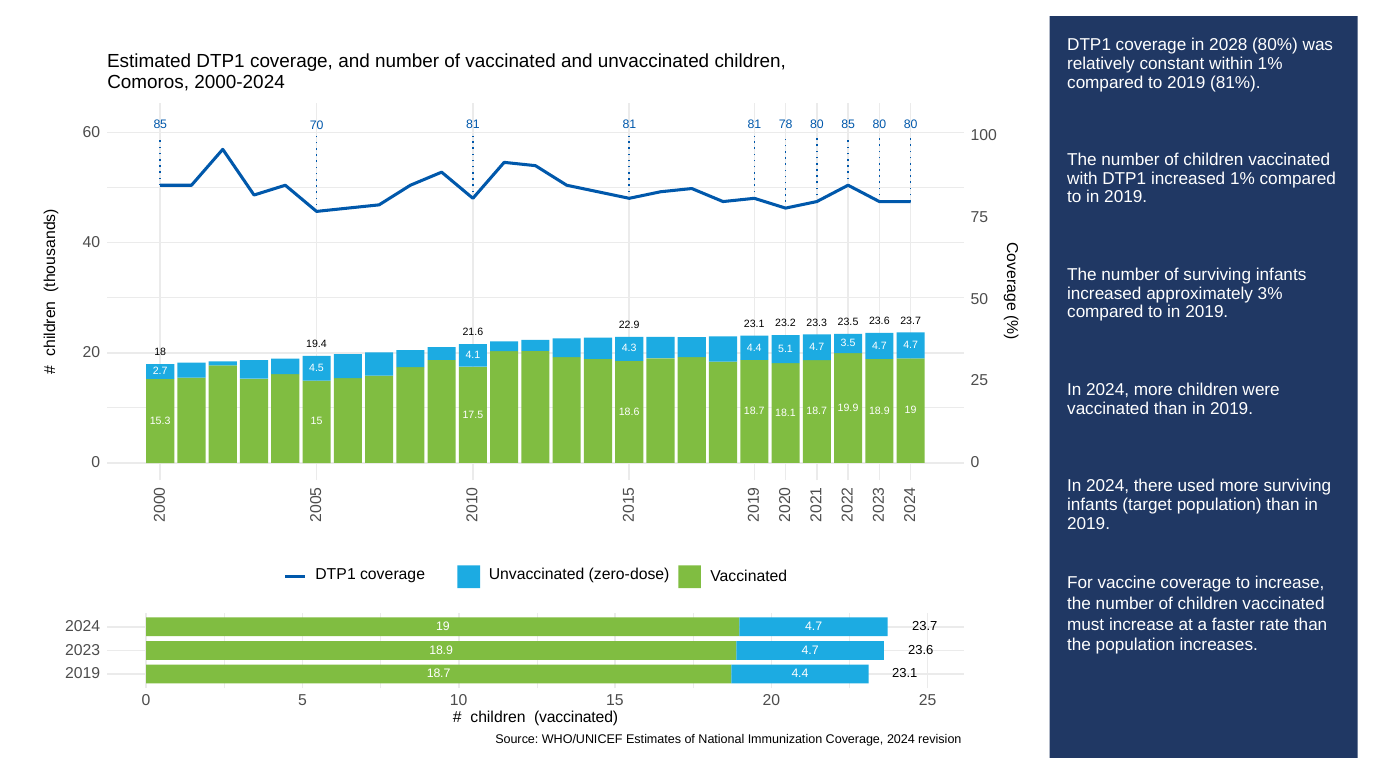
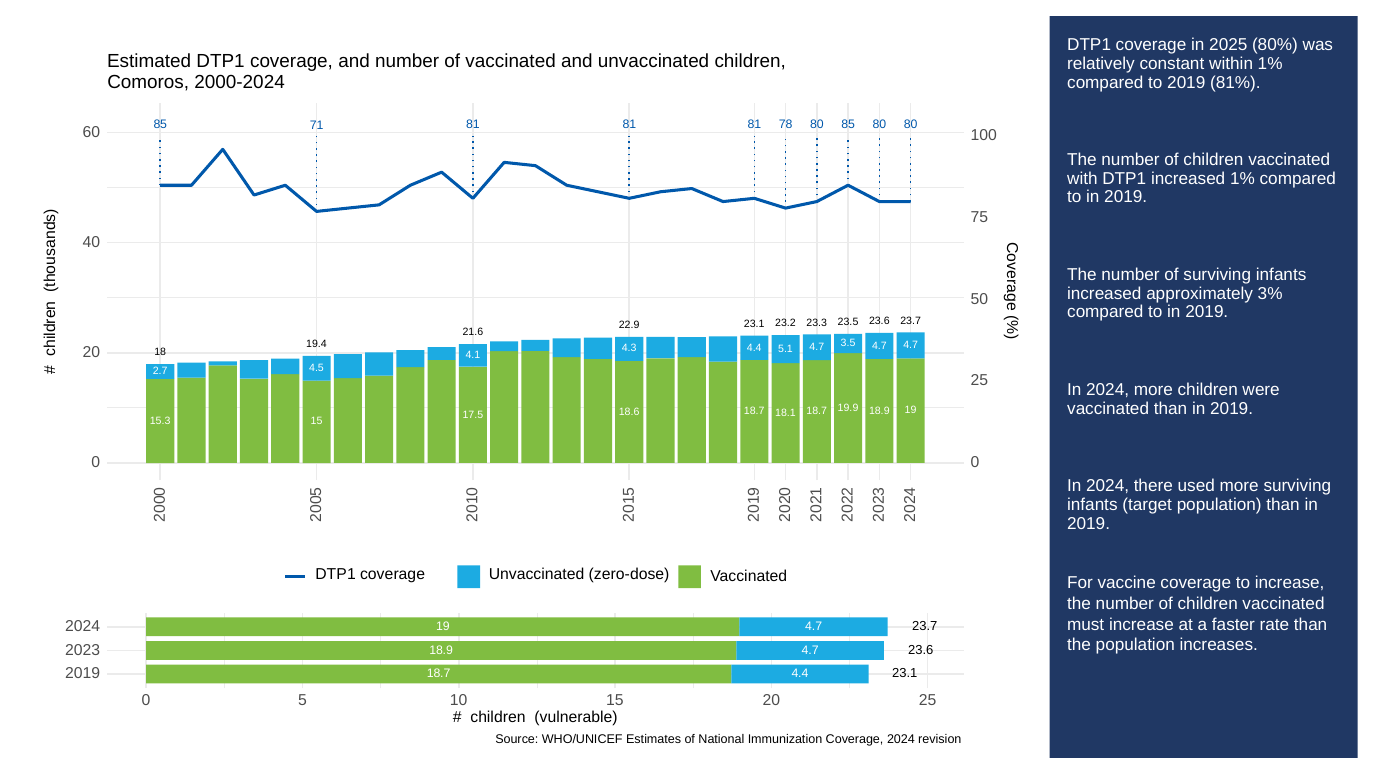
2028: 2028 -> 2025
70: 70 -> 71
vaccinated at (576, 717): vaccinated -> vulnerable
